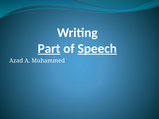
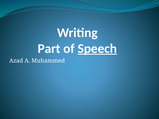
Part underline: present -> none
